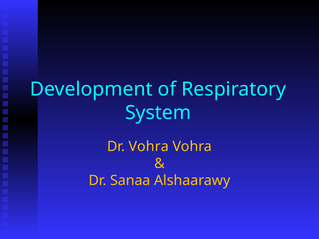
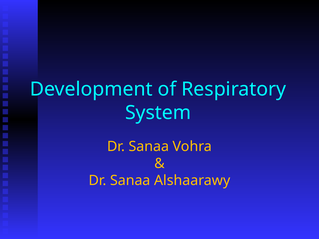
Vohra at (149, 147): Vohra -> Sanaa
